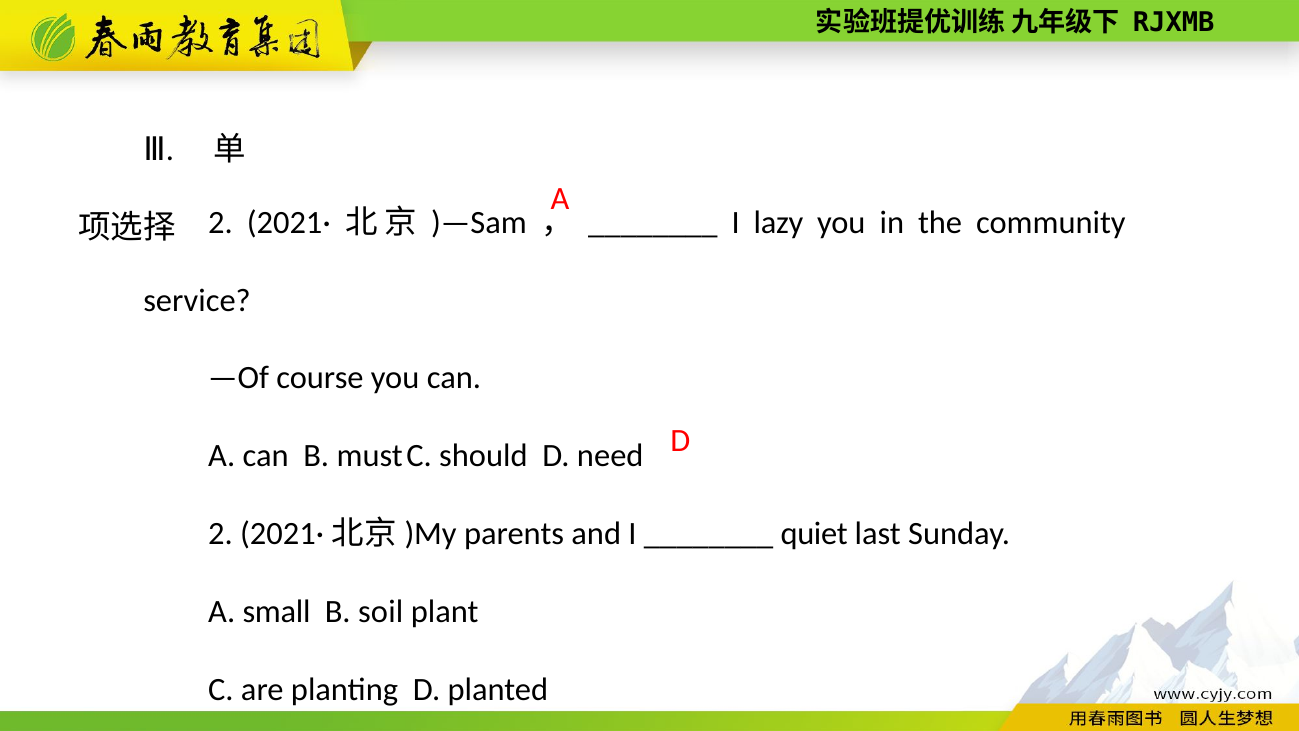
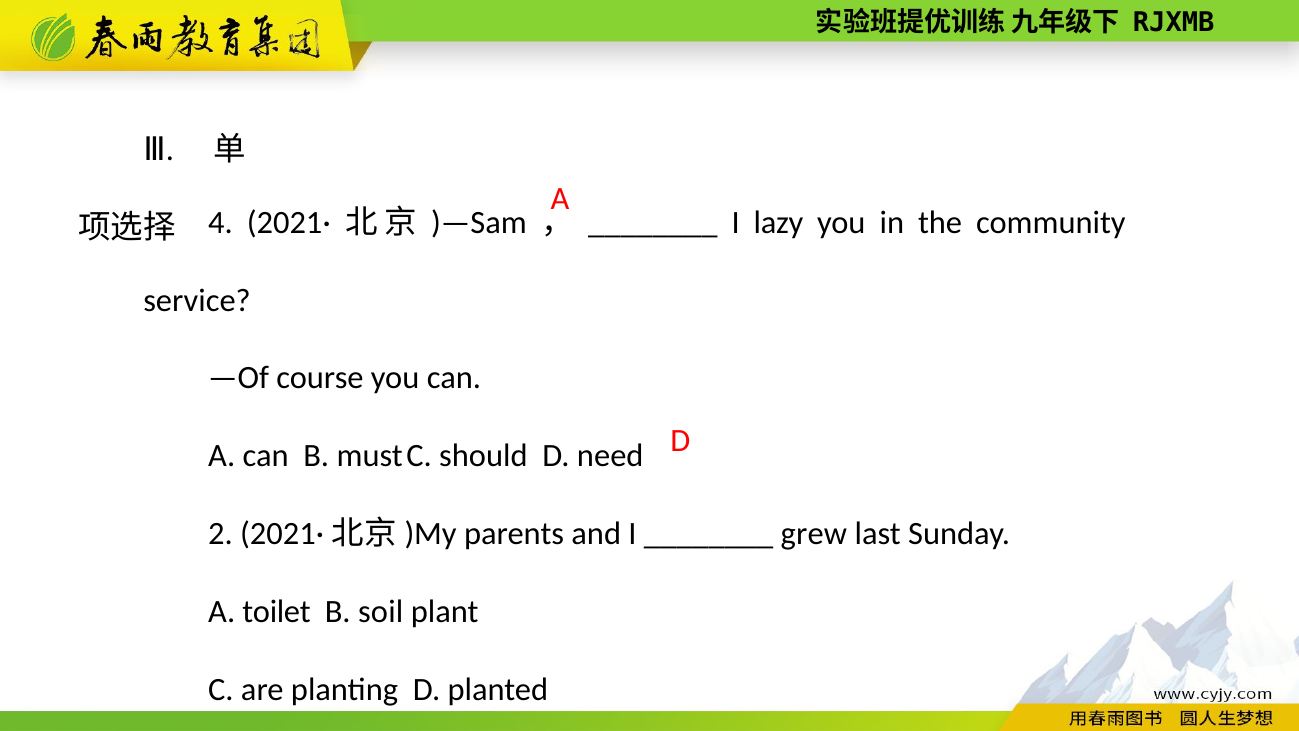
2 at (221, 222): 2 -> 4
quiet: quiet -> grew
small: small -> toilet
